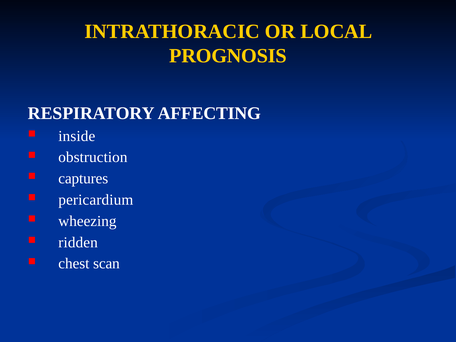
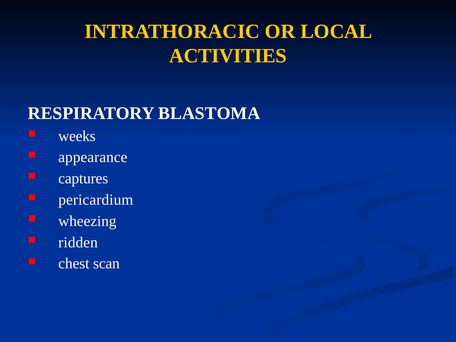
PROGNOSIS: PROGNOSIS -> ACTIVITIES
AFFECTING: AFFECTING -> BLASTOMA
inside: inside -> weeks
obstruction: obstruction -> appearance
